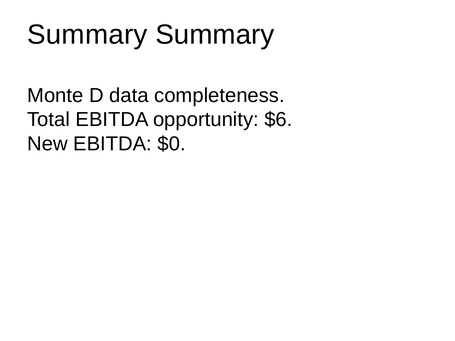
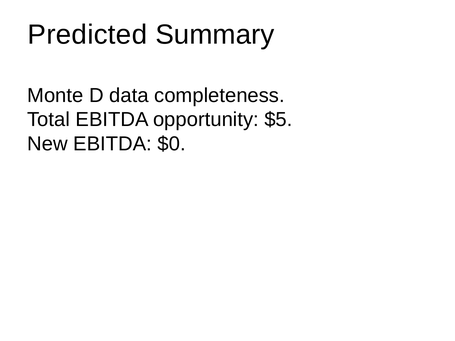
Summary at (87, 35): Summary -> Predicted
$6: $6 -> $5
